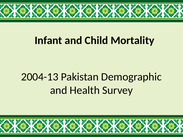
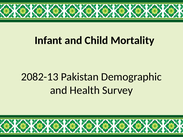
2004-13: 2004-13 -> 2082-13
